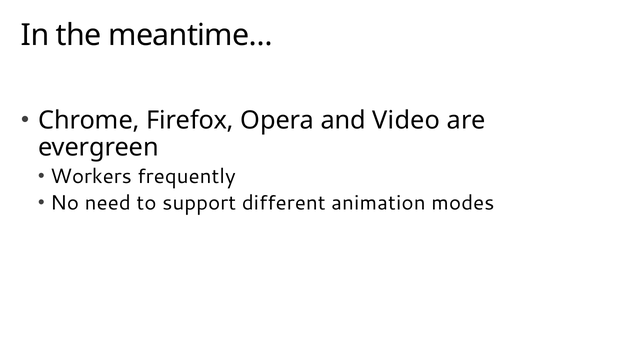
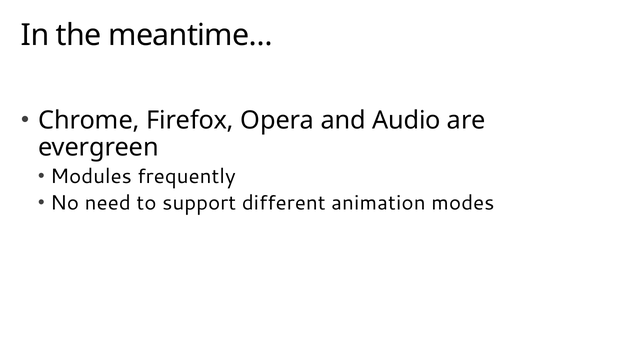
Video: Video -> Audio
Workers: Workers -> Modules
